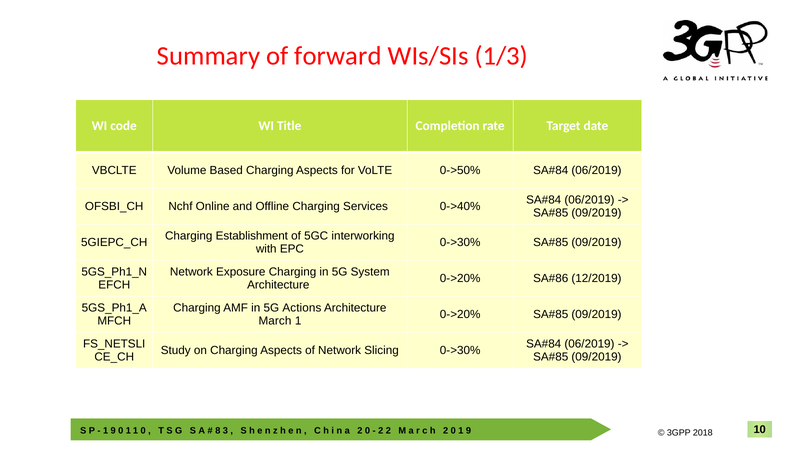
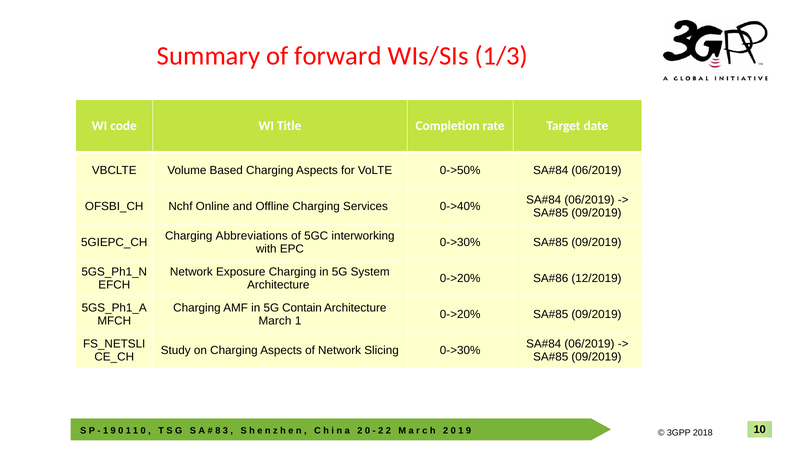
Establishment: Establishment -> Abbreviations
Actions: Actions -> Contain
